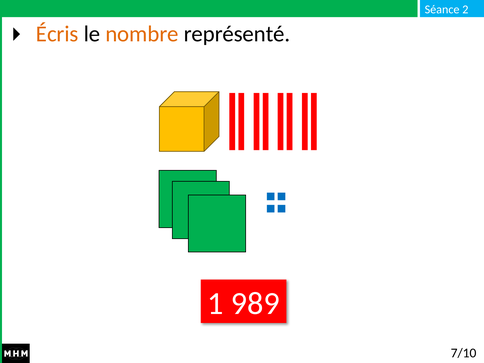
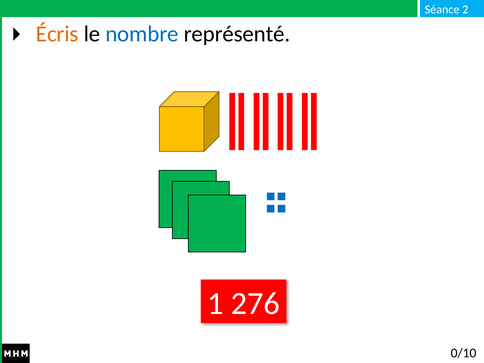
nombre colour: orange -> blue
989: 989 -> 276
7/10: 7/10 -> 0/10
